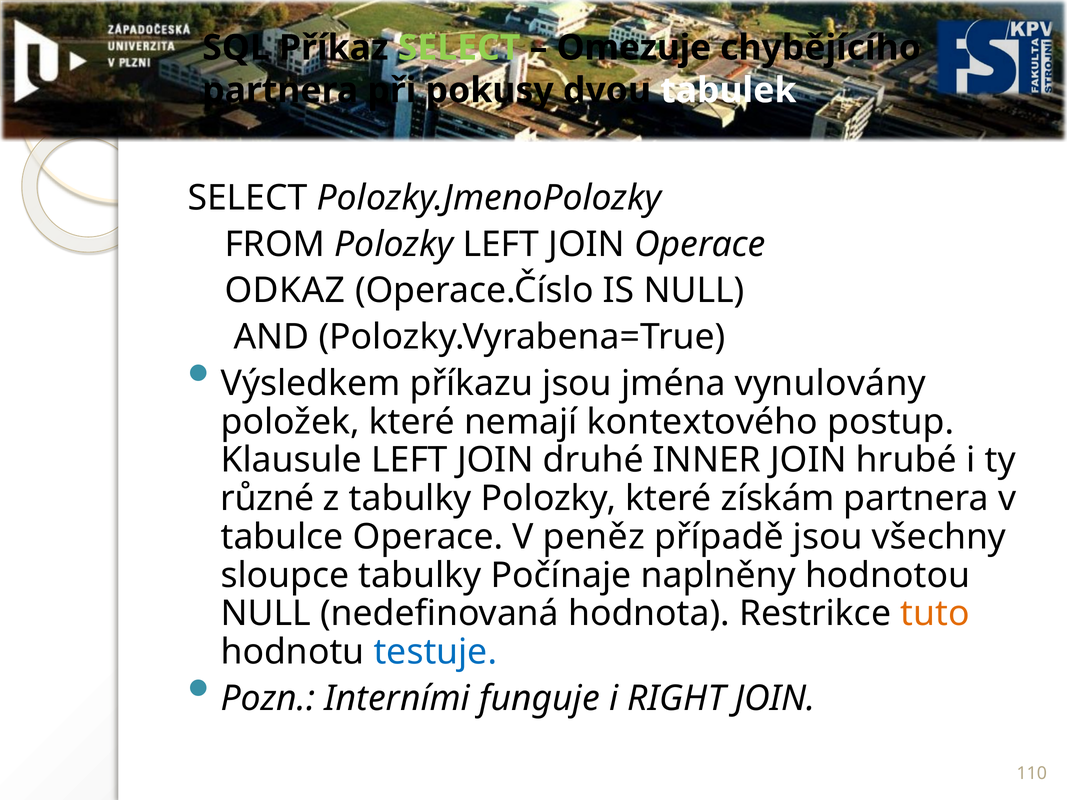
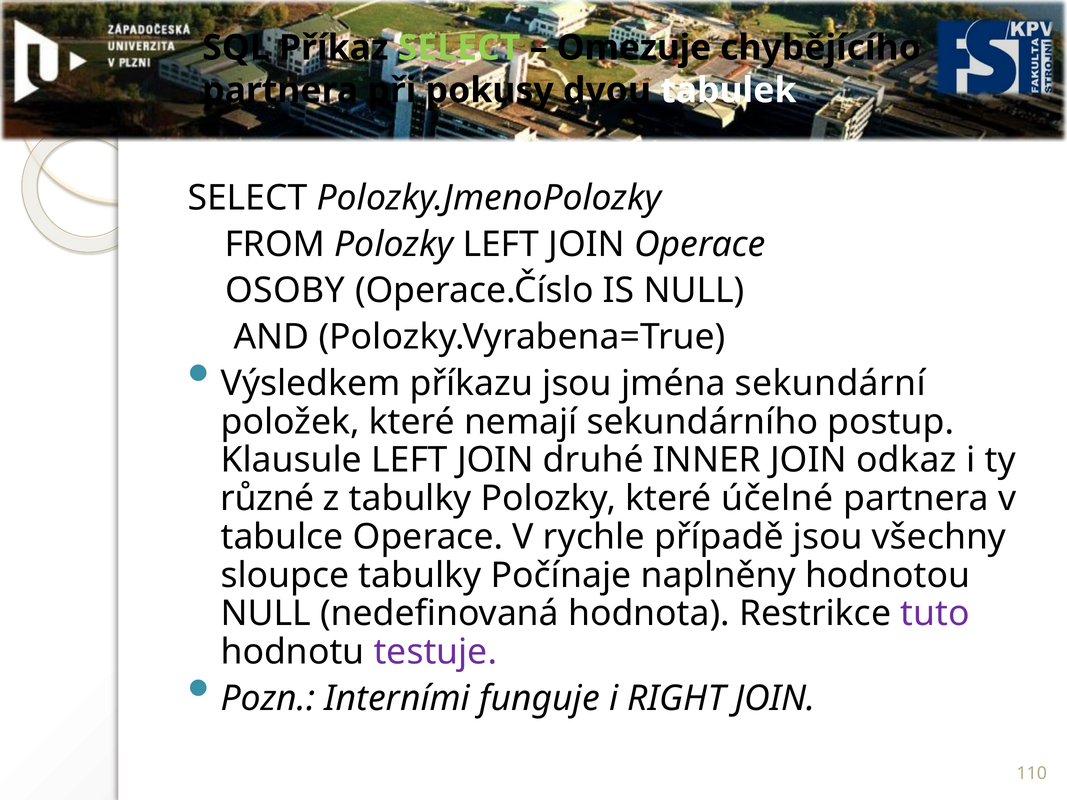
ODKAZ: ODKAZ -> OSOBY
vynulovány: vynulovány -> sekundární
kontextového: kontextového -> sekundárního
hrubé: hrubé -> odkaz
získám: získám -> účelné
peněz: peněz -> rychle
tuto colour: orange -> purple
testuje colour: blue -> purple
